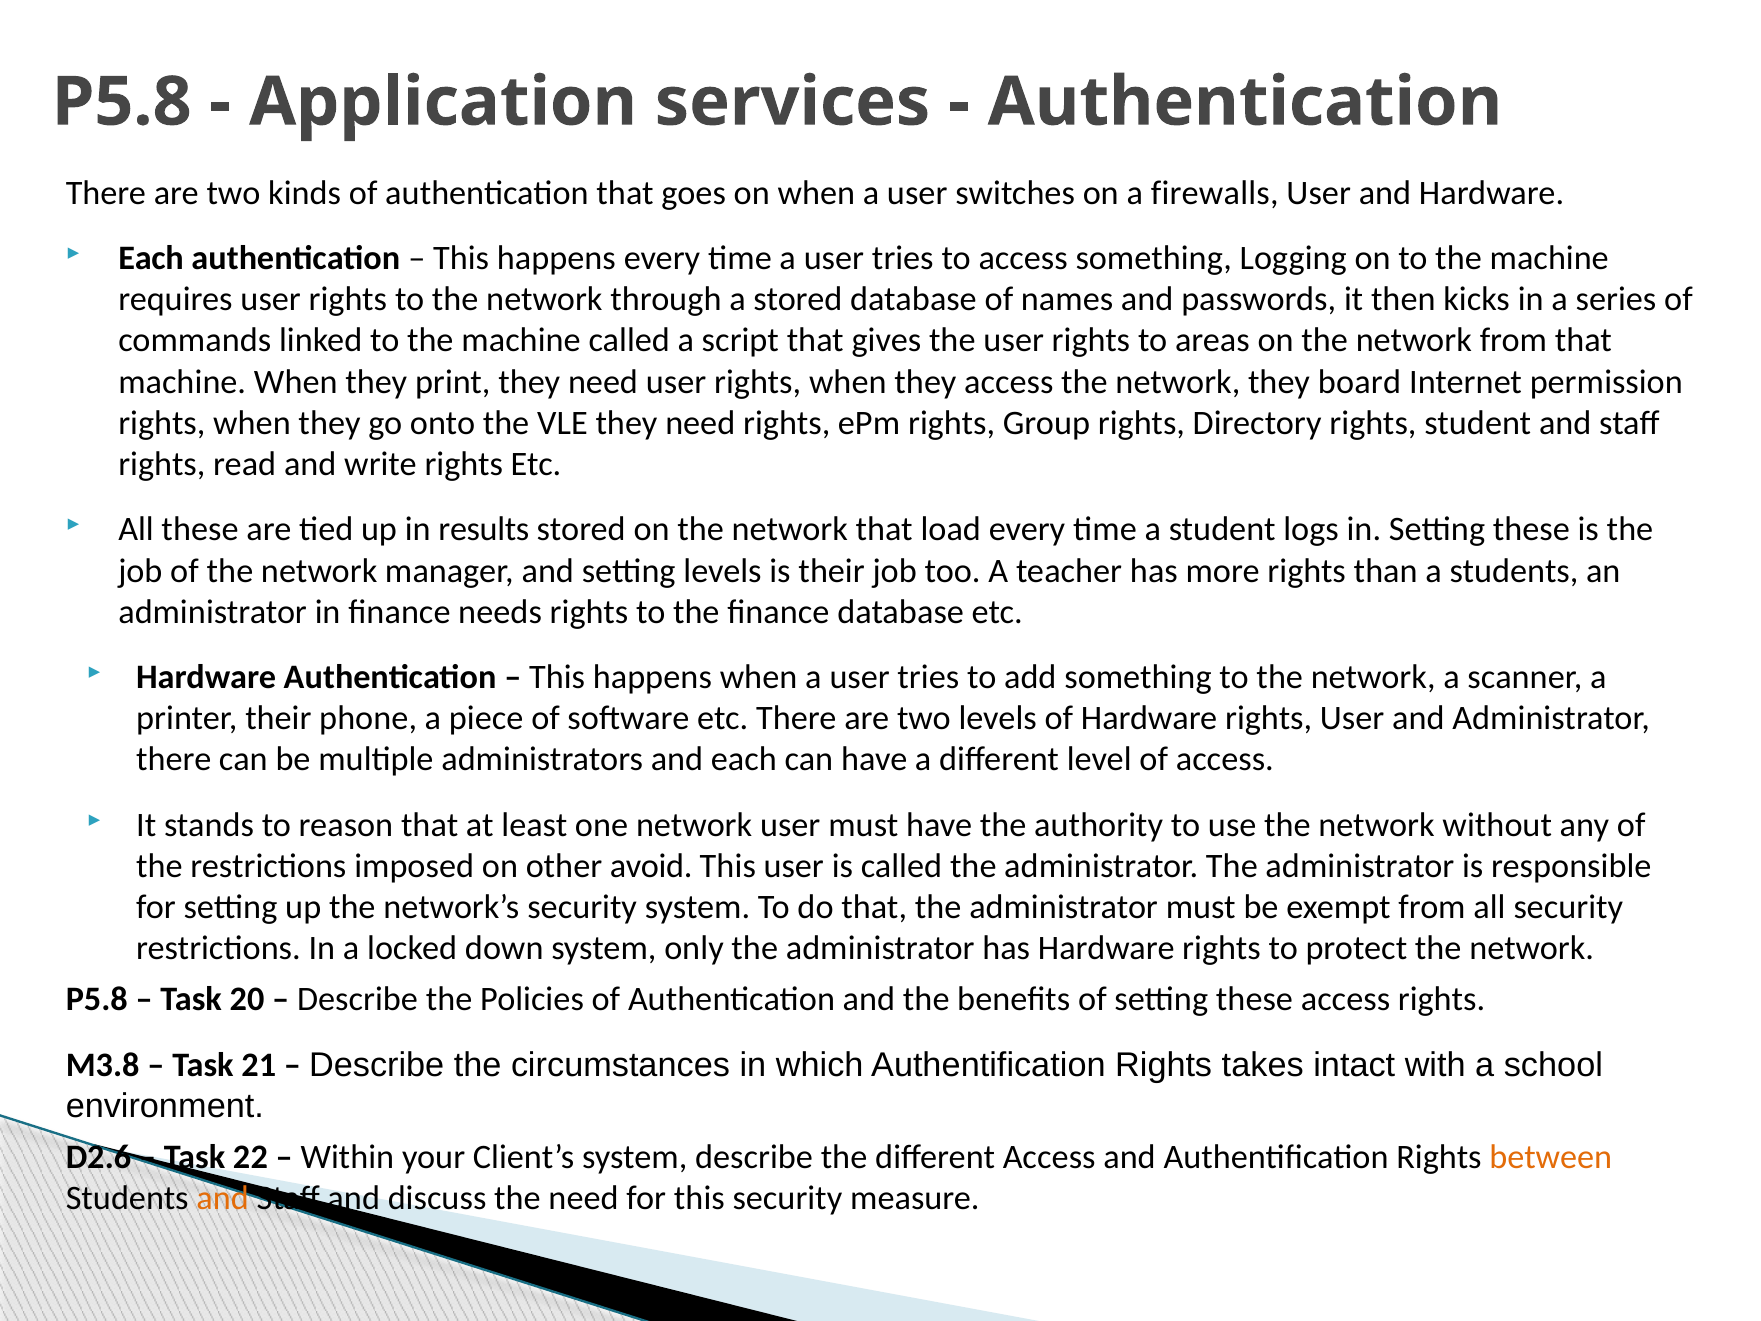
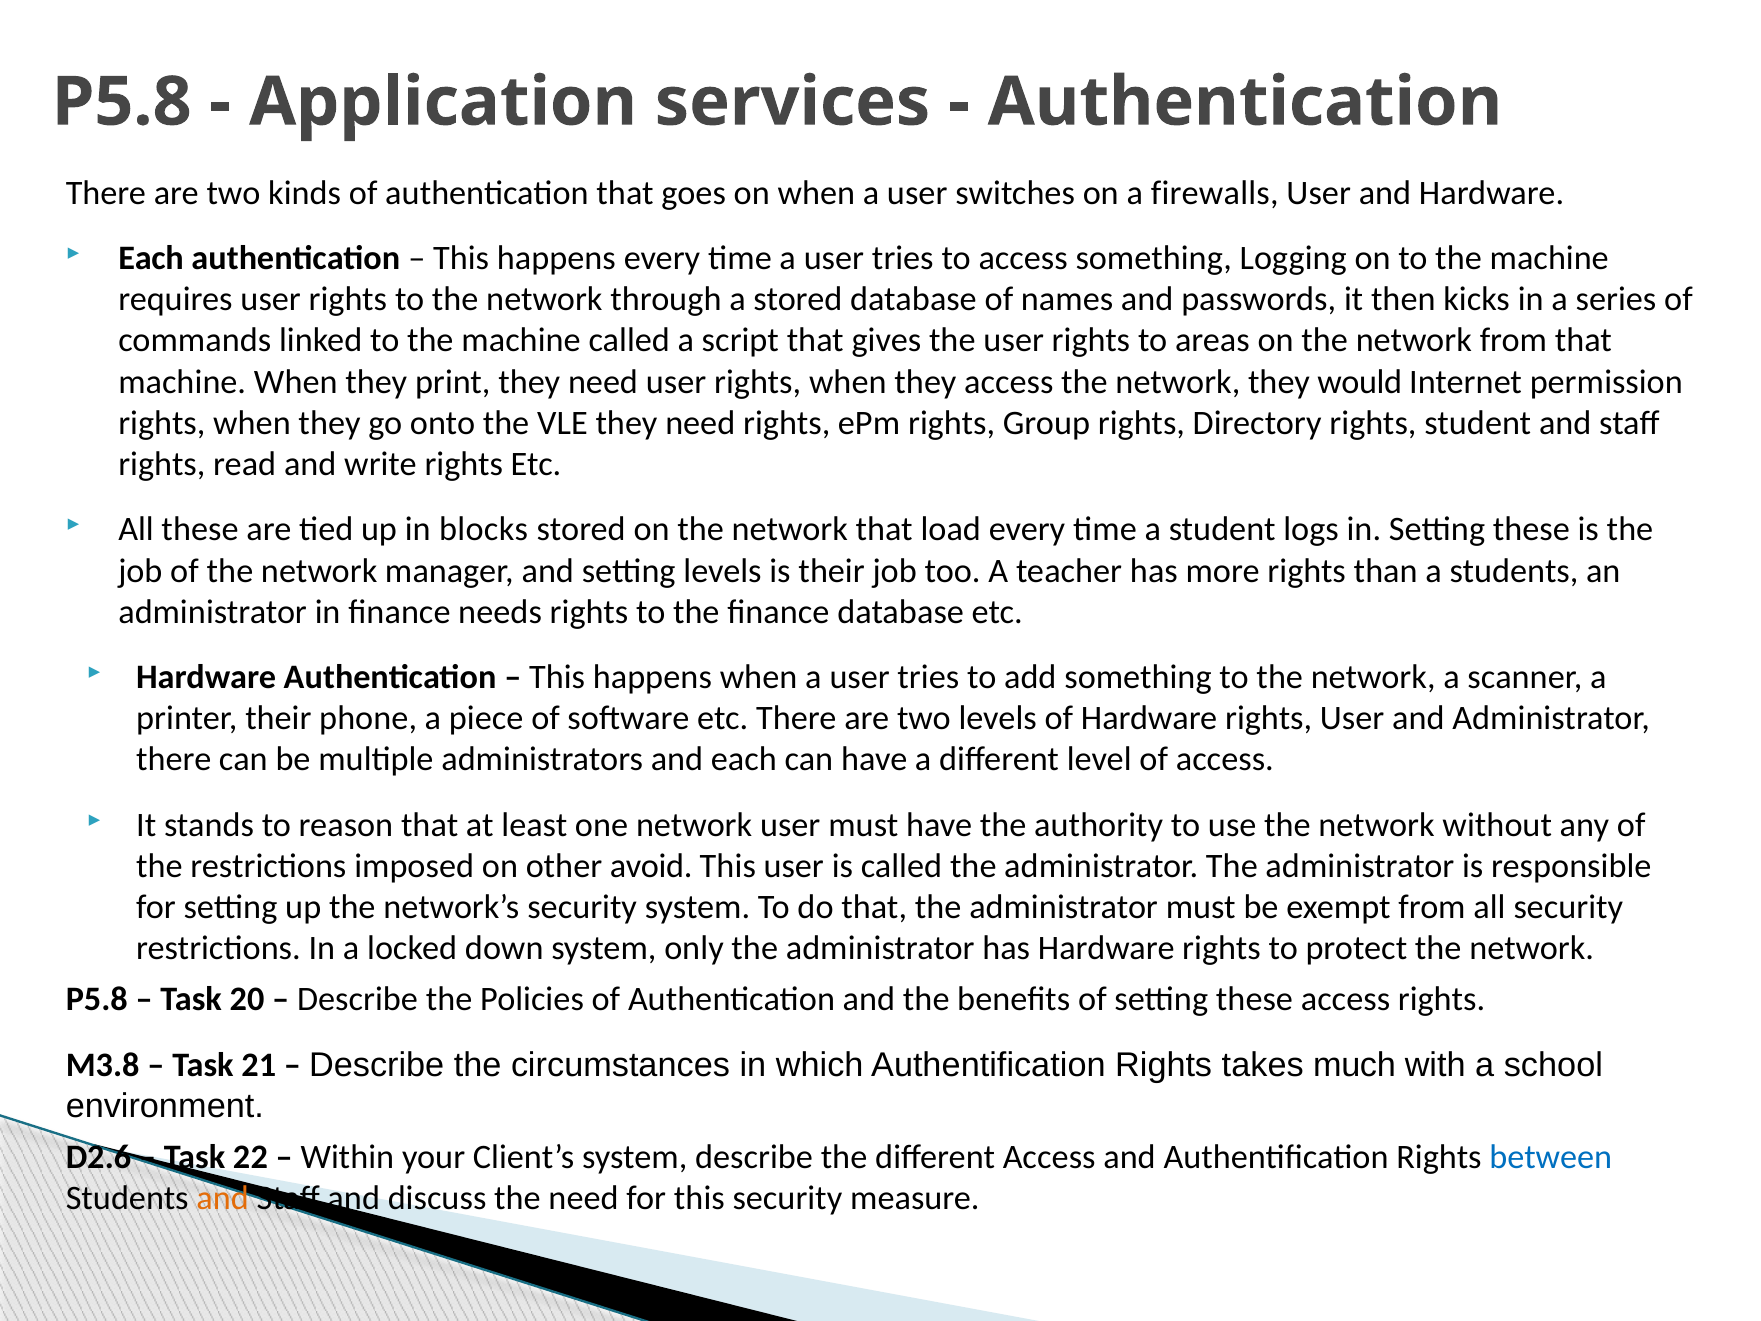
board: board -> would
results: results -> blocks
intact: intact -> much
between colour: orange -> blue
